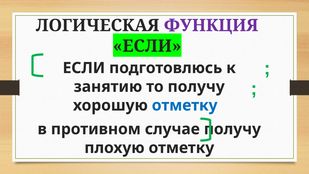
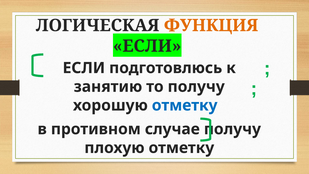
ФУНКЦИЯ colour: purple -> orange
